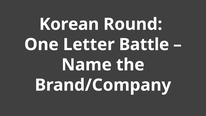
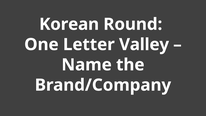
Battle: Battle -> Valley
